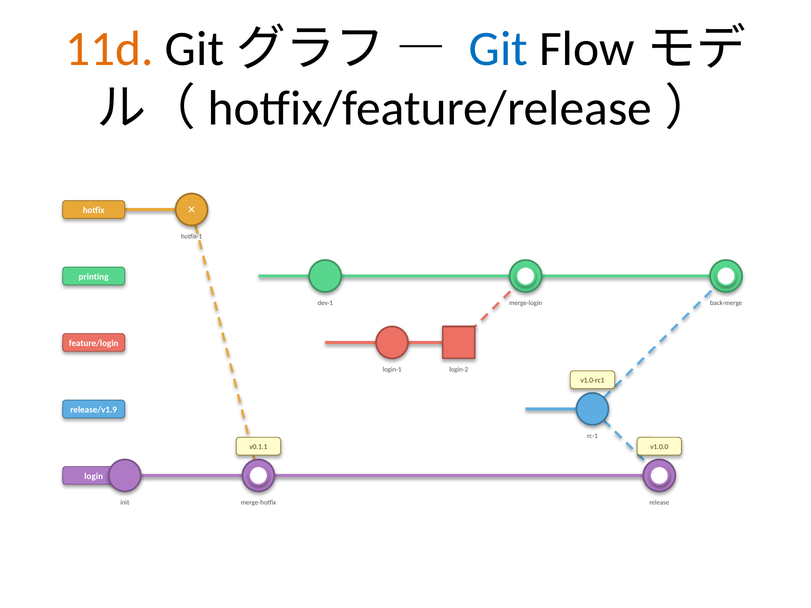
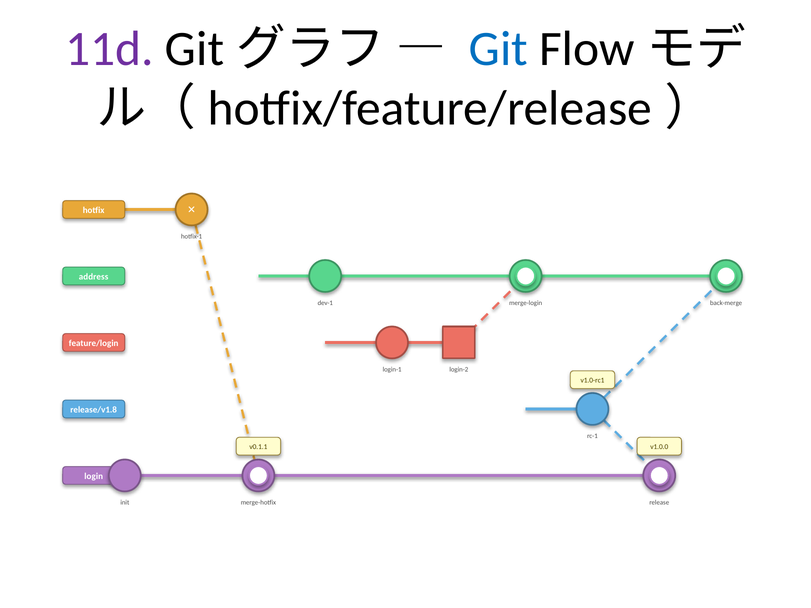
11d colour: orange -> purple
printing: printing -> address
release/v1.9: release/v1.9 -> release/v1.8
